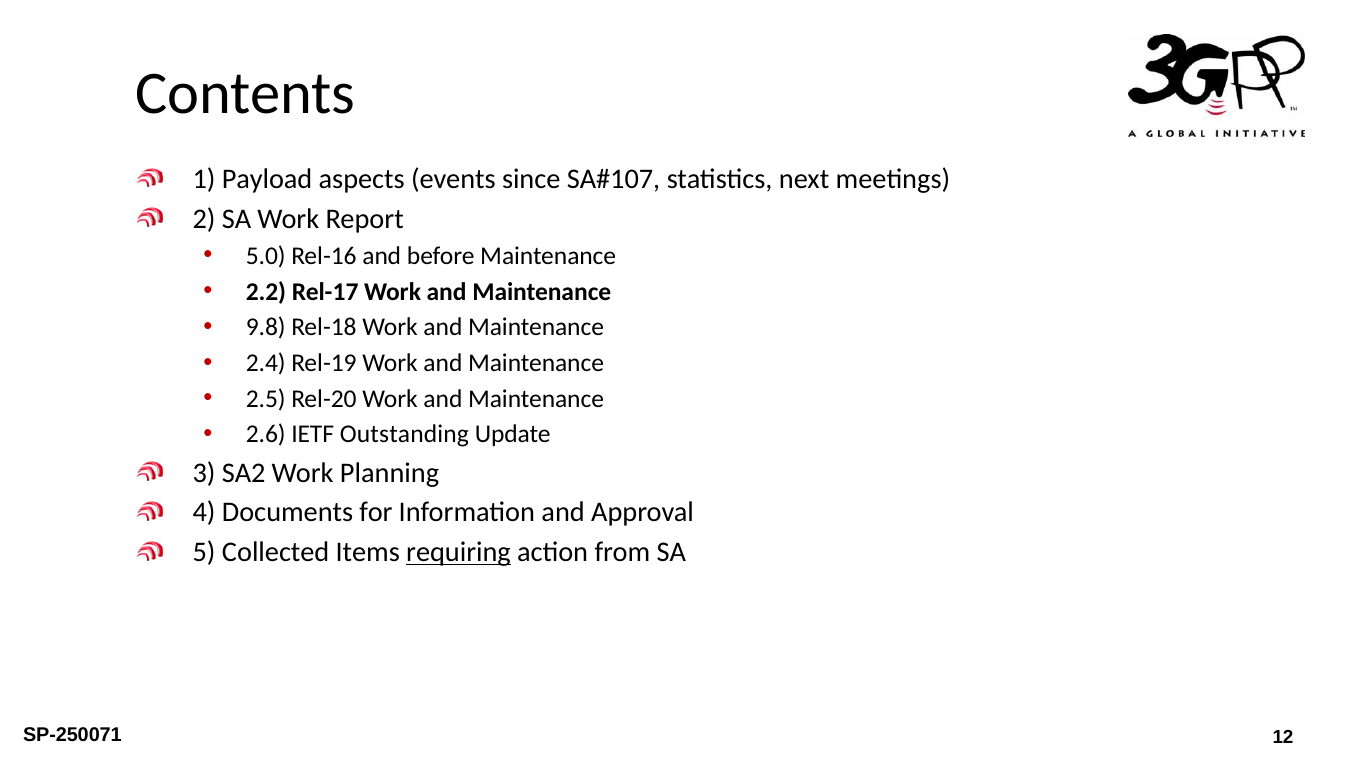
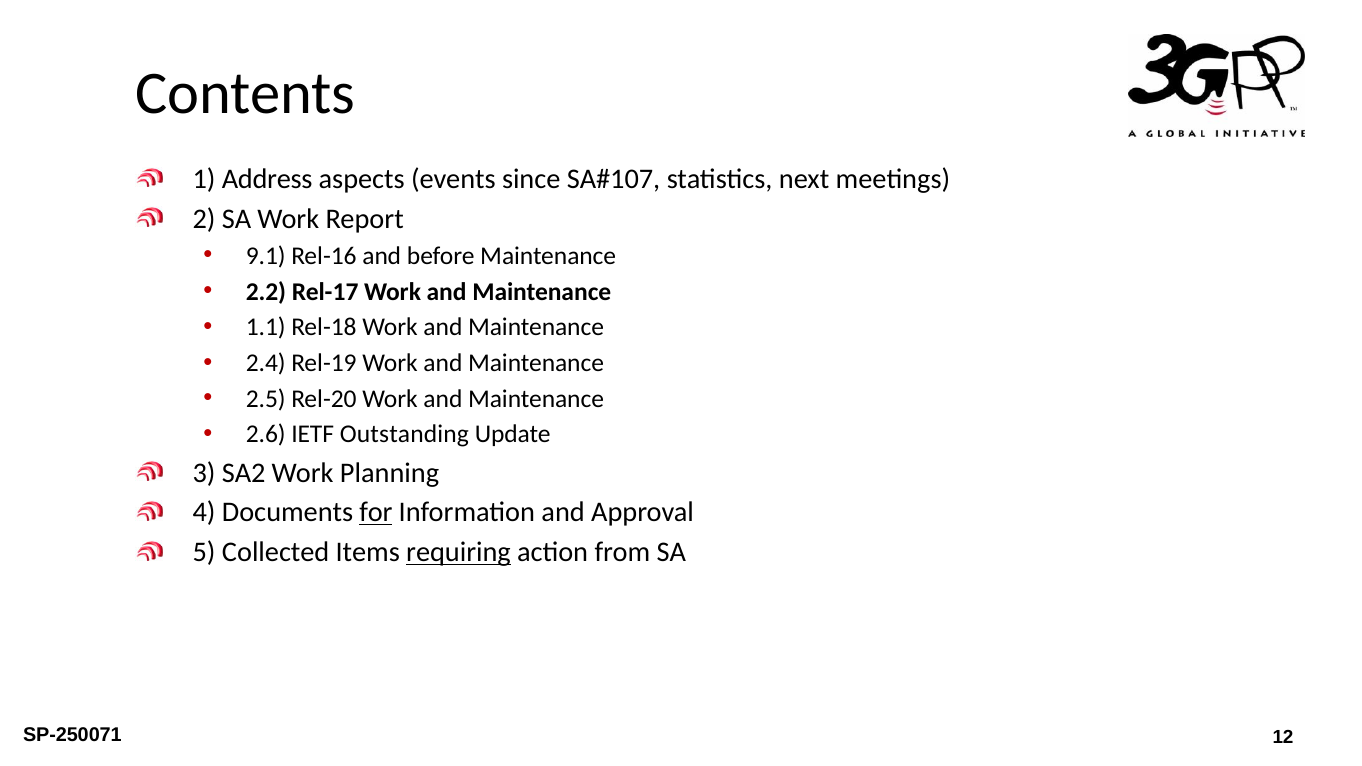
Payload: Payload -> Address
5.0: 5.0 -> 9.1
9.8: 9.8 -> 1.1
for underline: none -> present
